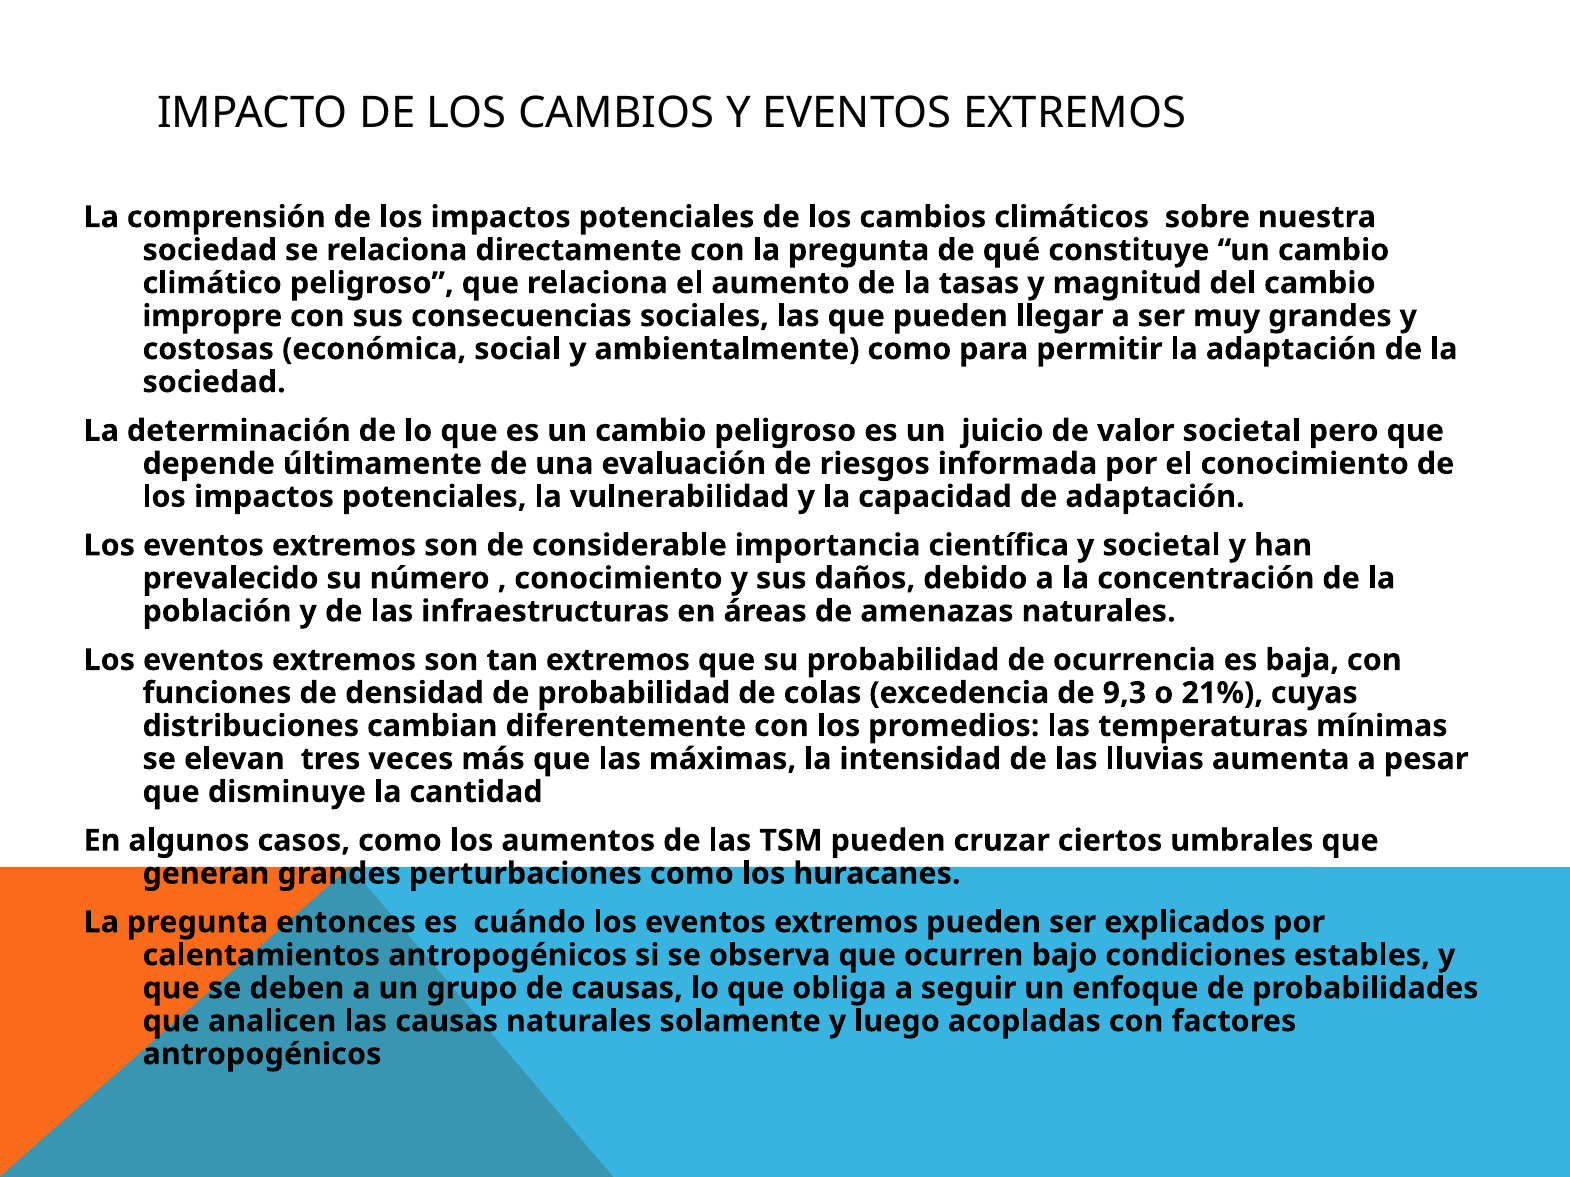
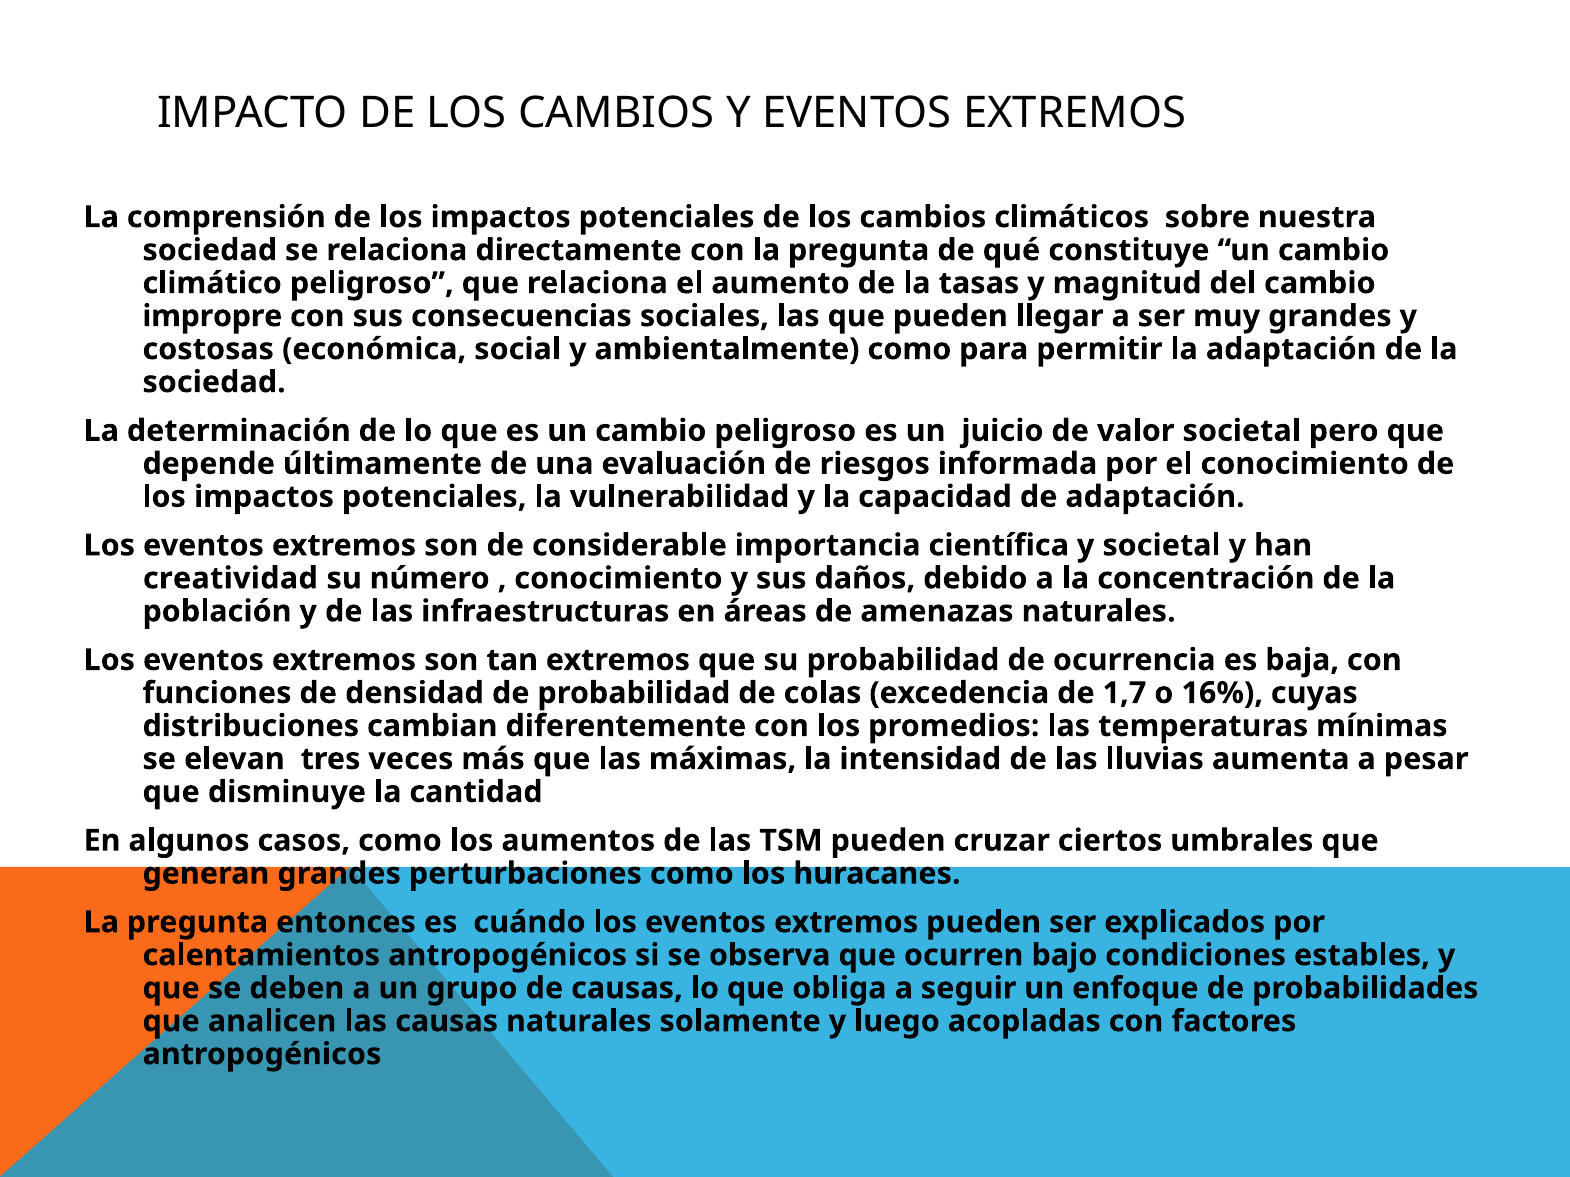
prevalecido: prevalecido -> creatividad
9,3: 9,3 -> 1,7
21%: 21% -> 16%
